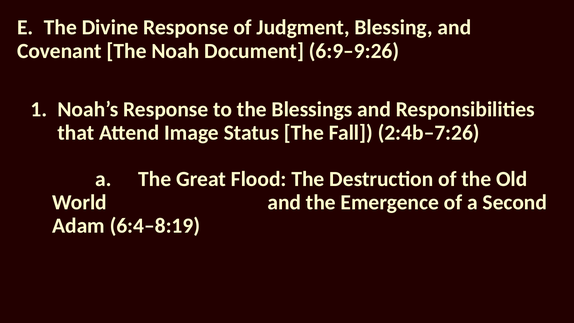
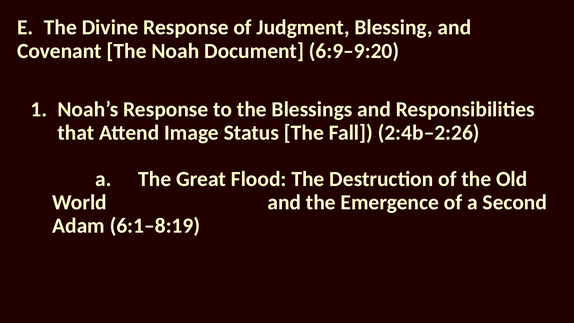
6:9–9:26: 6:9–9:26 -> 6:9–9:20
2:4b–7:26: 2:4b–7:26 -> 2:4b–2:26
6:4–8:19: 6:4–8:19 -> 6:1–8:19
